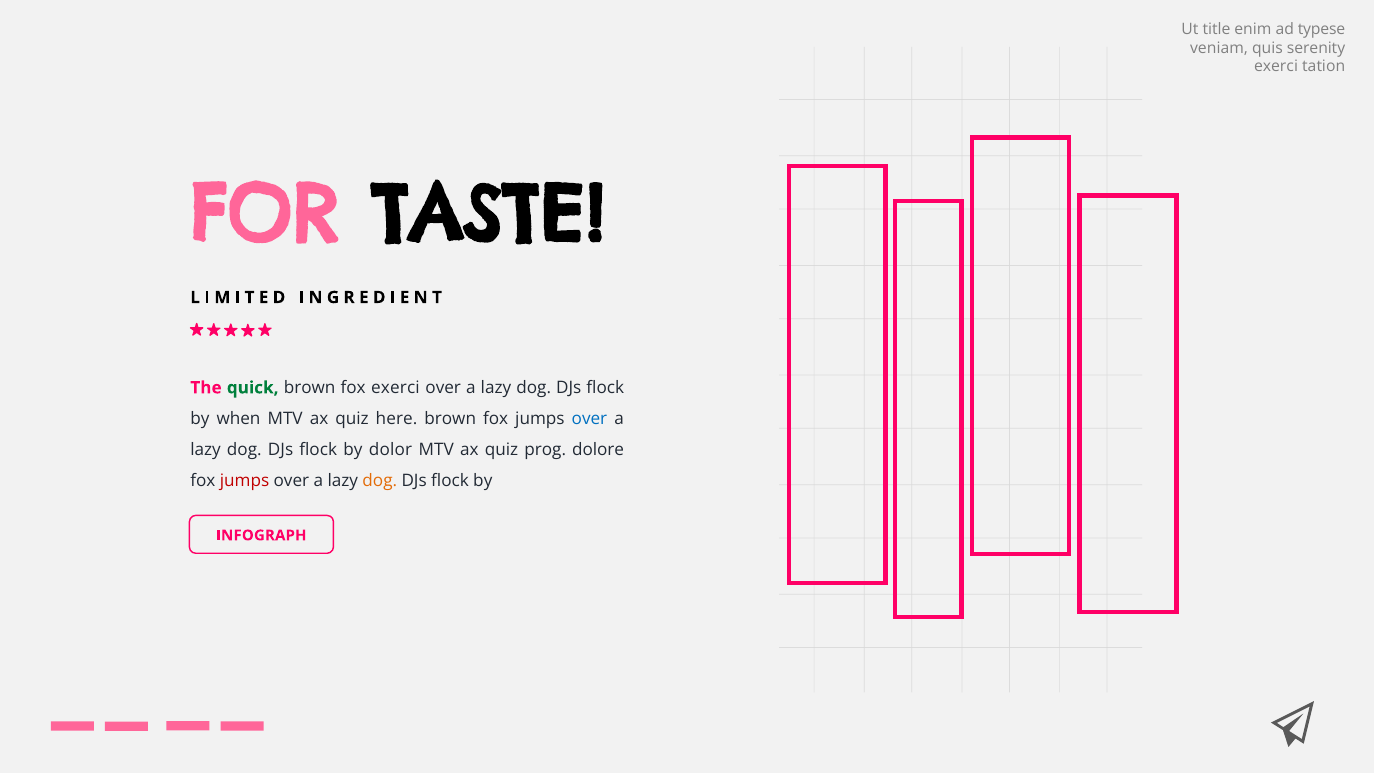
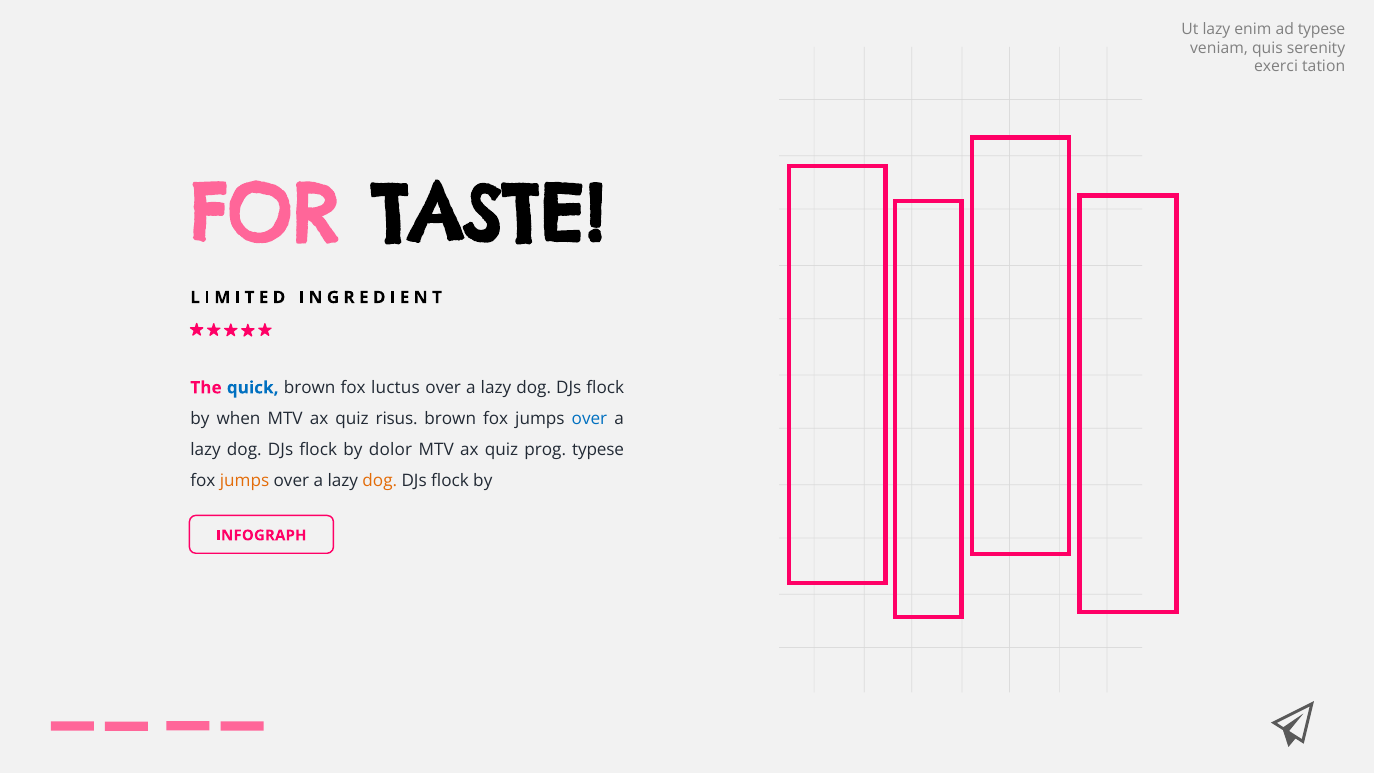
Ut title: title -> lazy
quick colour: green -> blue
fox exerci: exerci -> luctus
here: here -> risus
prog dolore: dolore -> typese
jumps at (245, 480) colour: red -> orange
